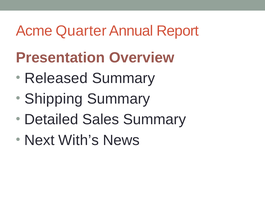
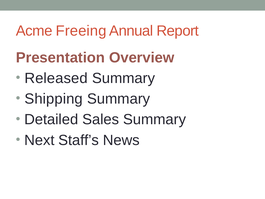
Quarter: Quarter -> Freeing
With’s: With’s -> Staff’s
